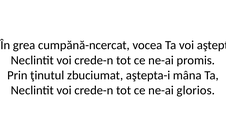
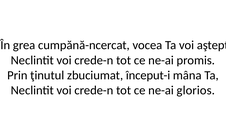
aştepta-i: aştepta-i -> început-i
